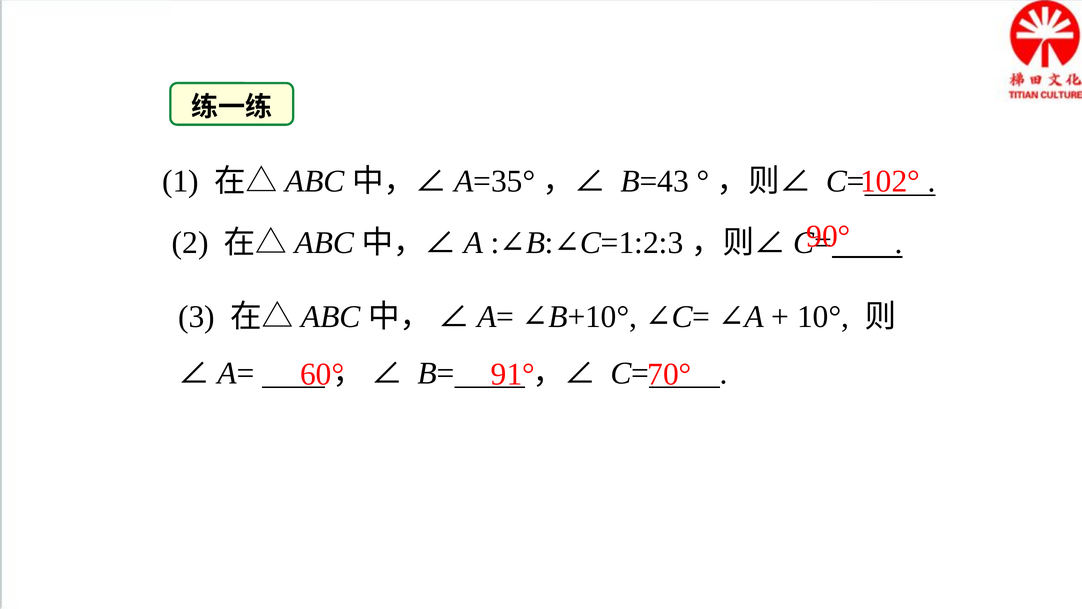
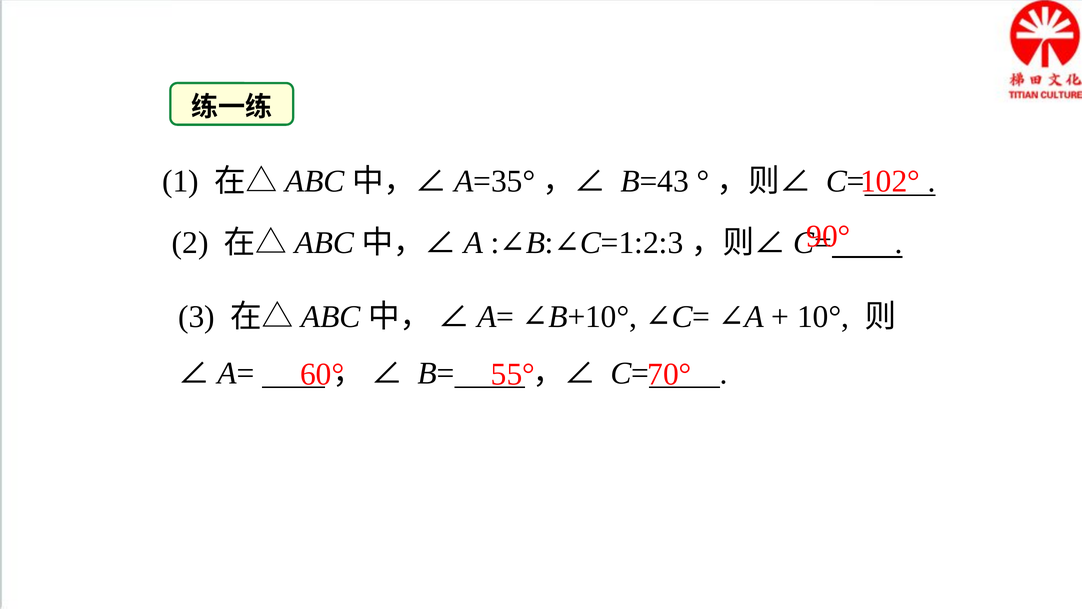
91°: 91° -> 55°
